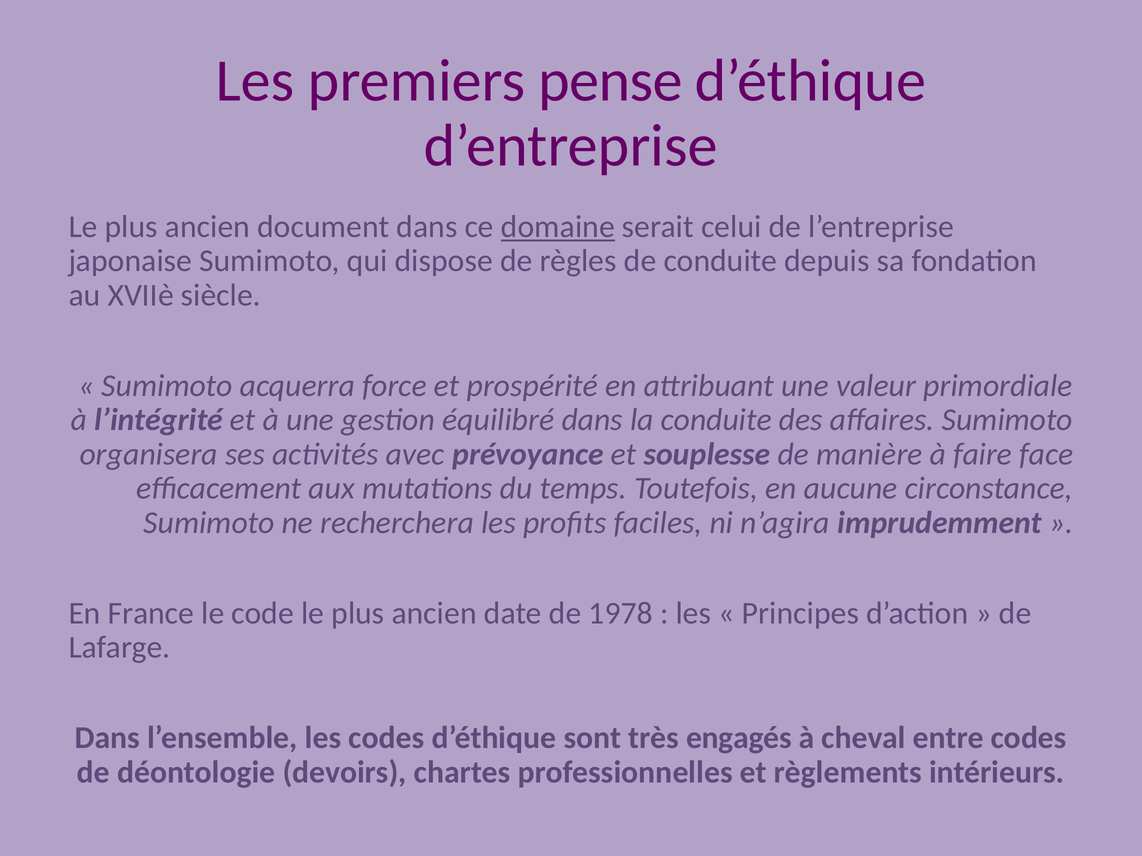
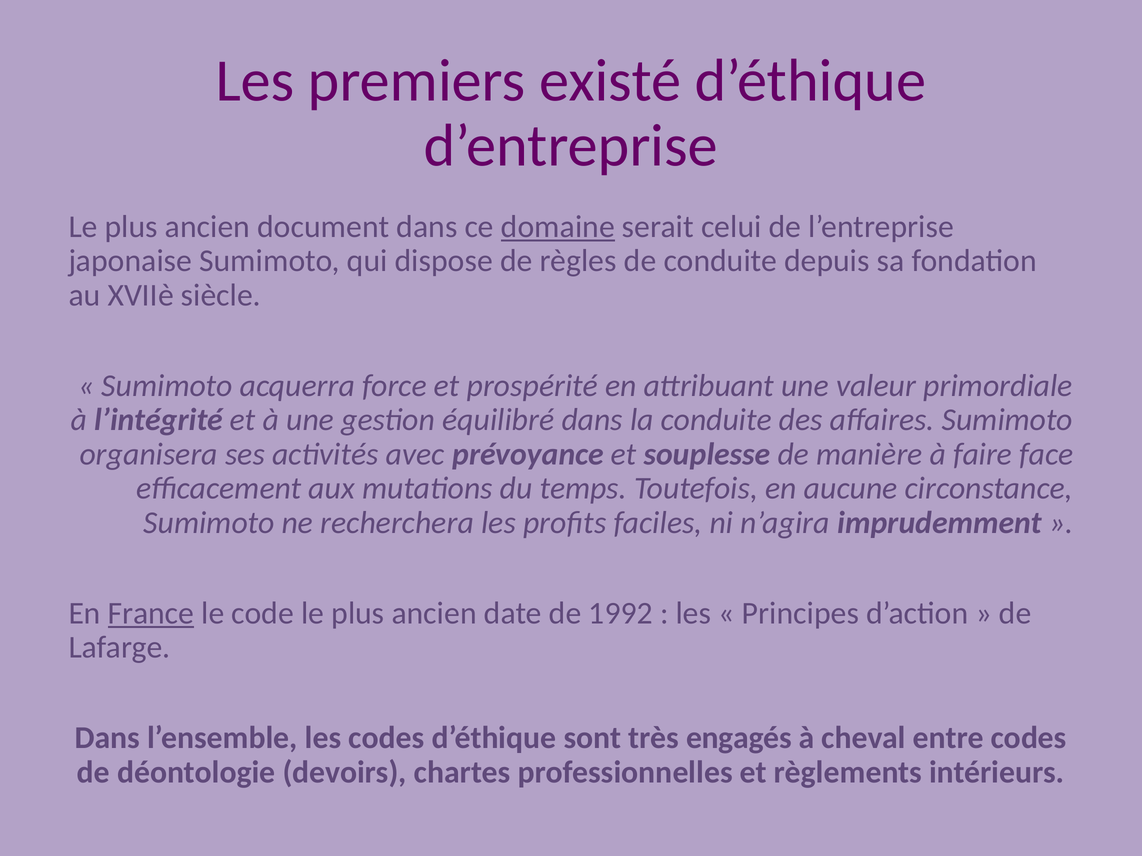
pense: pense -> existé
France underline: none -> present
1978: 1978 -> 1992
